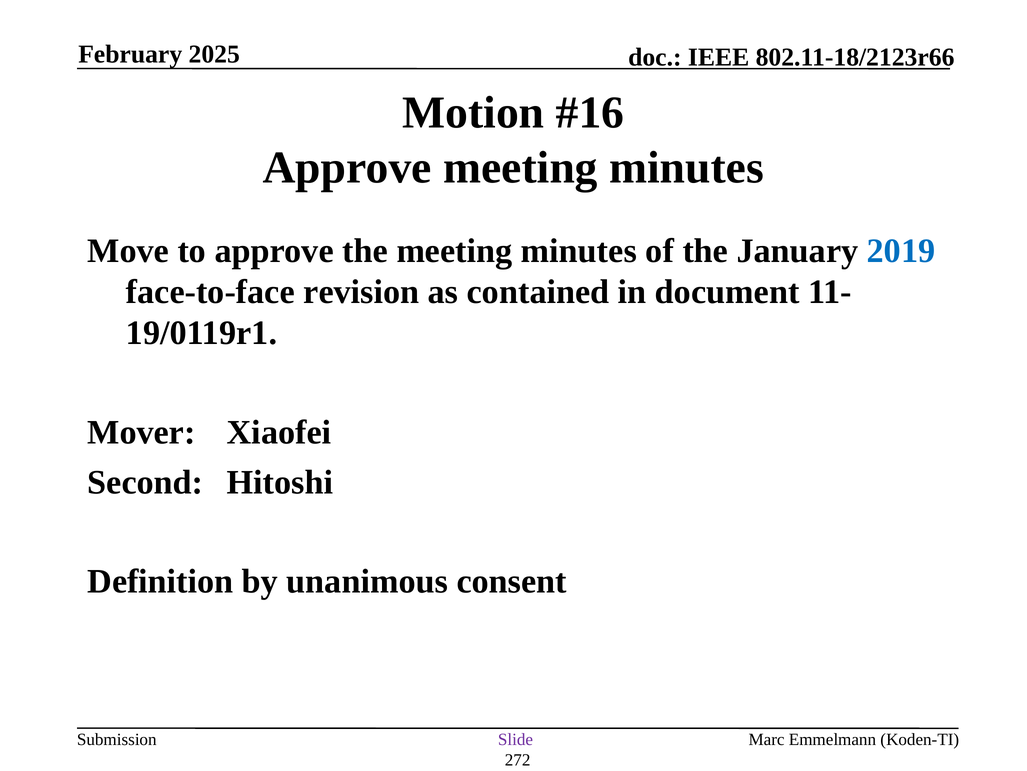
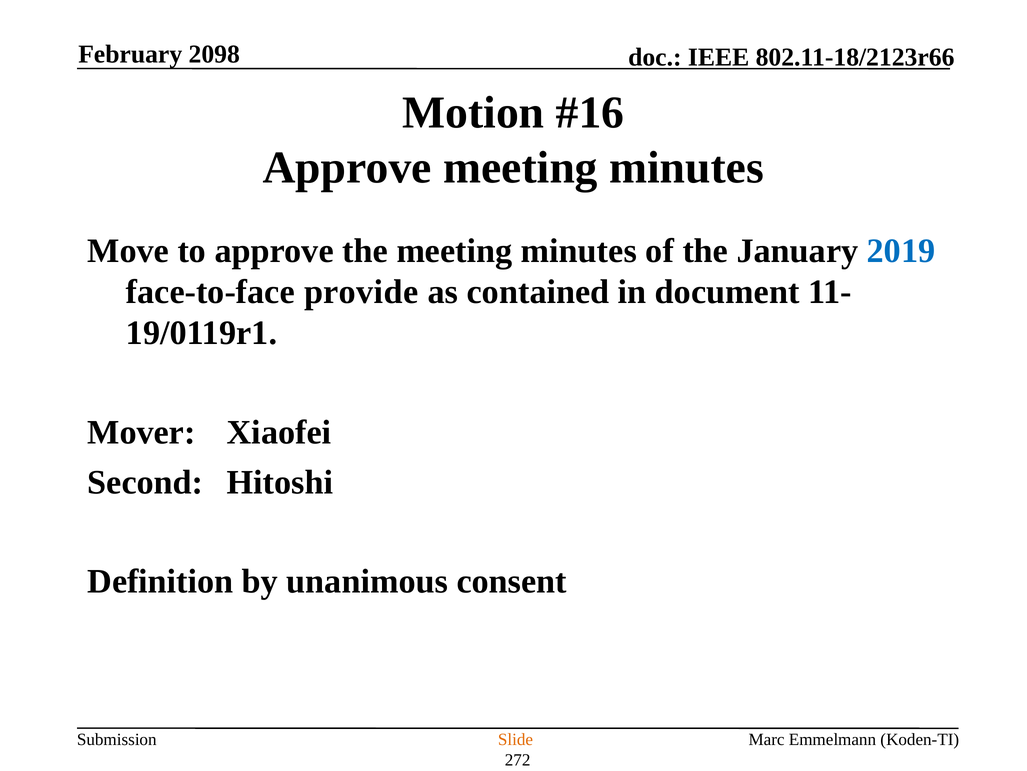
2025: 2025 -> 2098
revision: revision -> provide
Slide colour: purple -> orange
